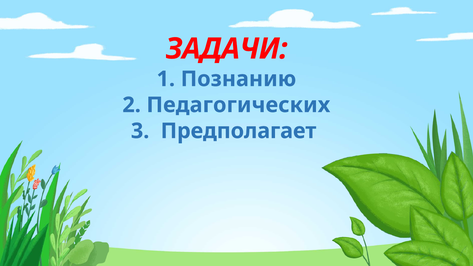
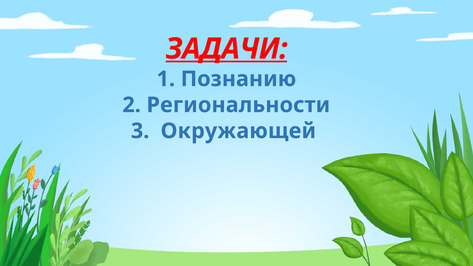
ЗАДАЧИ underline: none -> present
Педагогических: Педагогических -> Региональности
Предполагает: Предполагает -> Окружающей
